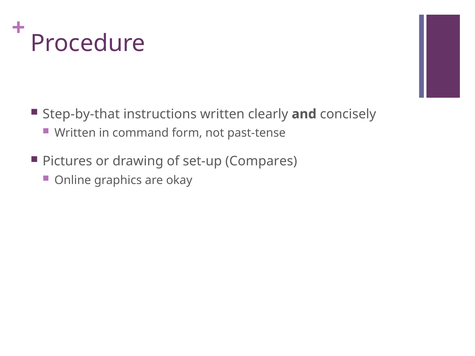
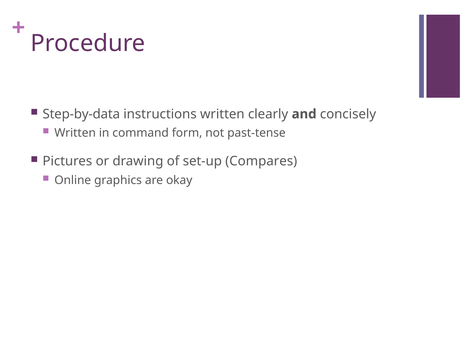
Step-by-that: Step-by-that -> Step-by-data
